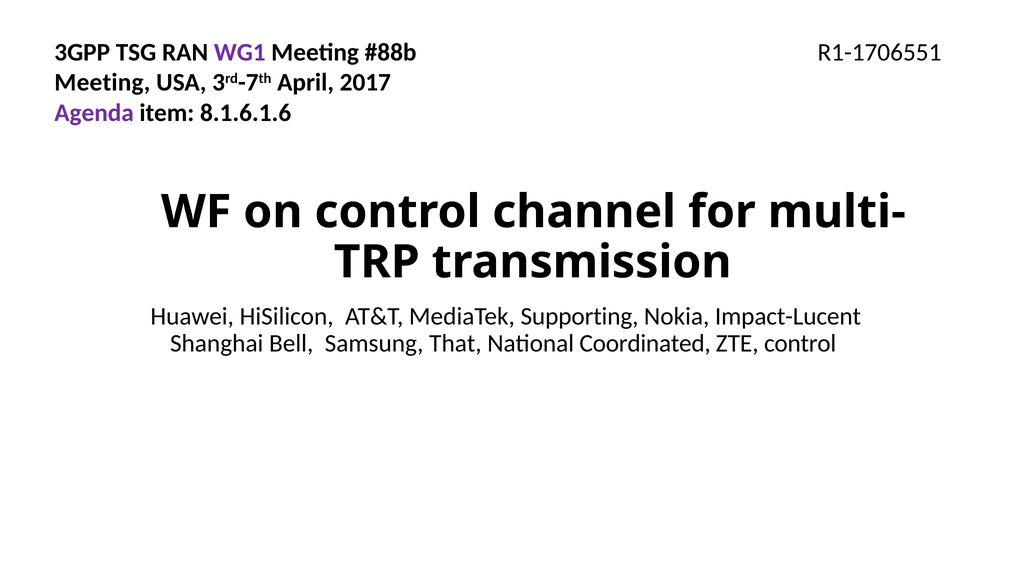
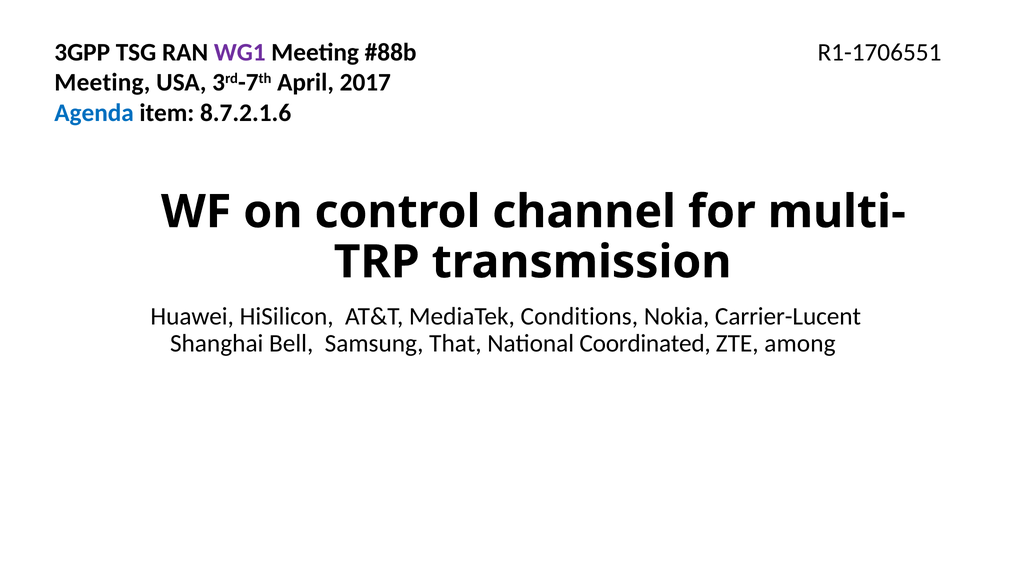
Agenda colour: purple -> blue
8.1.6.1.6: 8.1.6.1.6 -> 8.7.2.1.6
Supporting: Supporting -> Conditions
Impact-Lucent: Impact-Lucent -> Carrier-Lucent
ZTE control: control -> among
